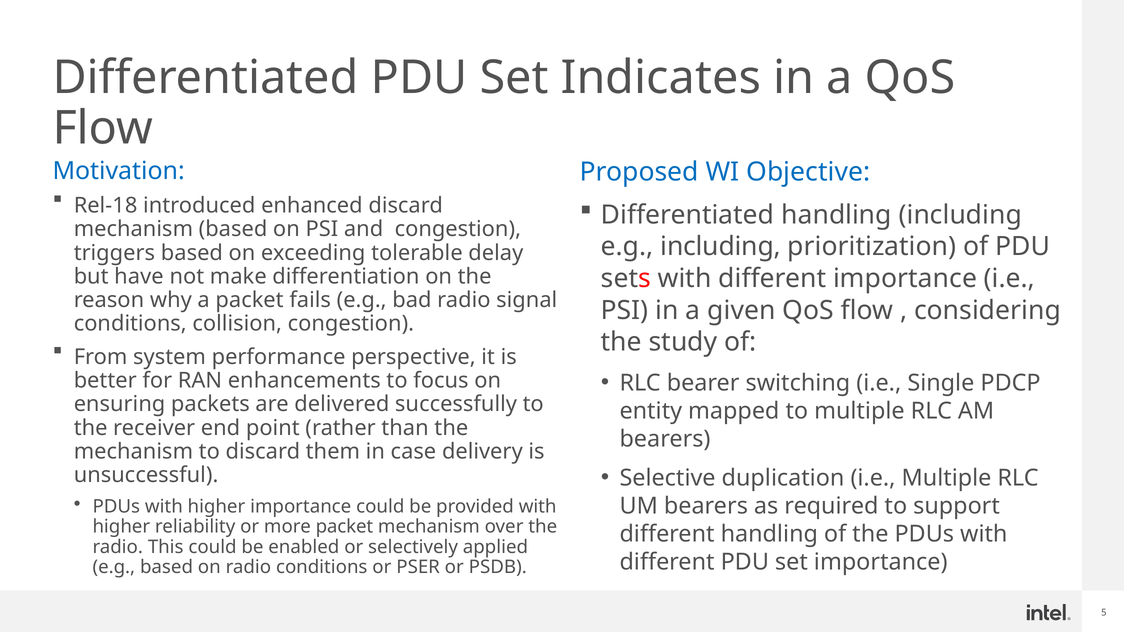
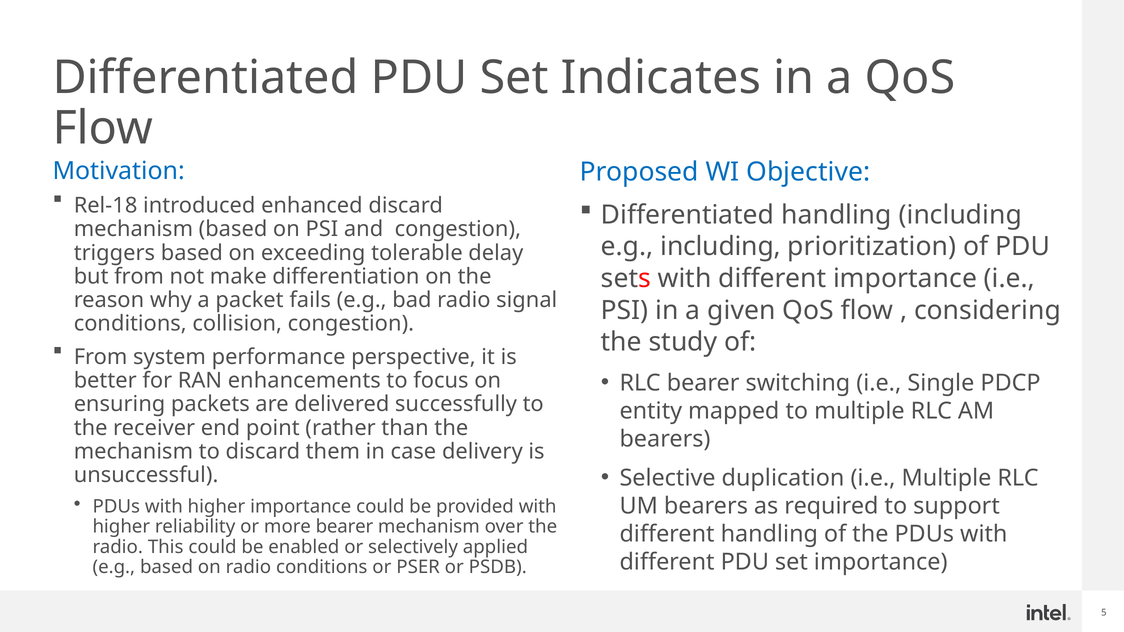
but have: have -> from
more packet: packet -> bearer
